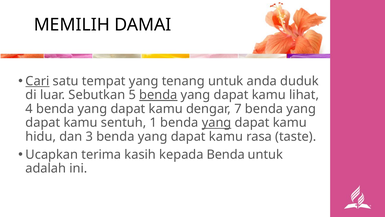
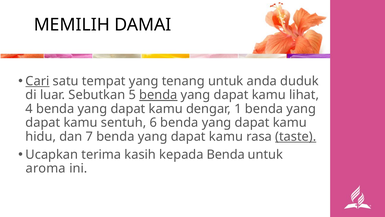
7: 7 -> 1
1: 1 -> 6
yang at (217, 123) underline: present -> none
3: 3 -> 7
taste underline: none -> present
adalah: adalah -> aroma
